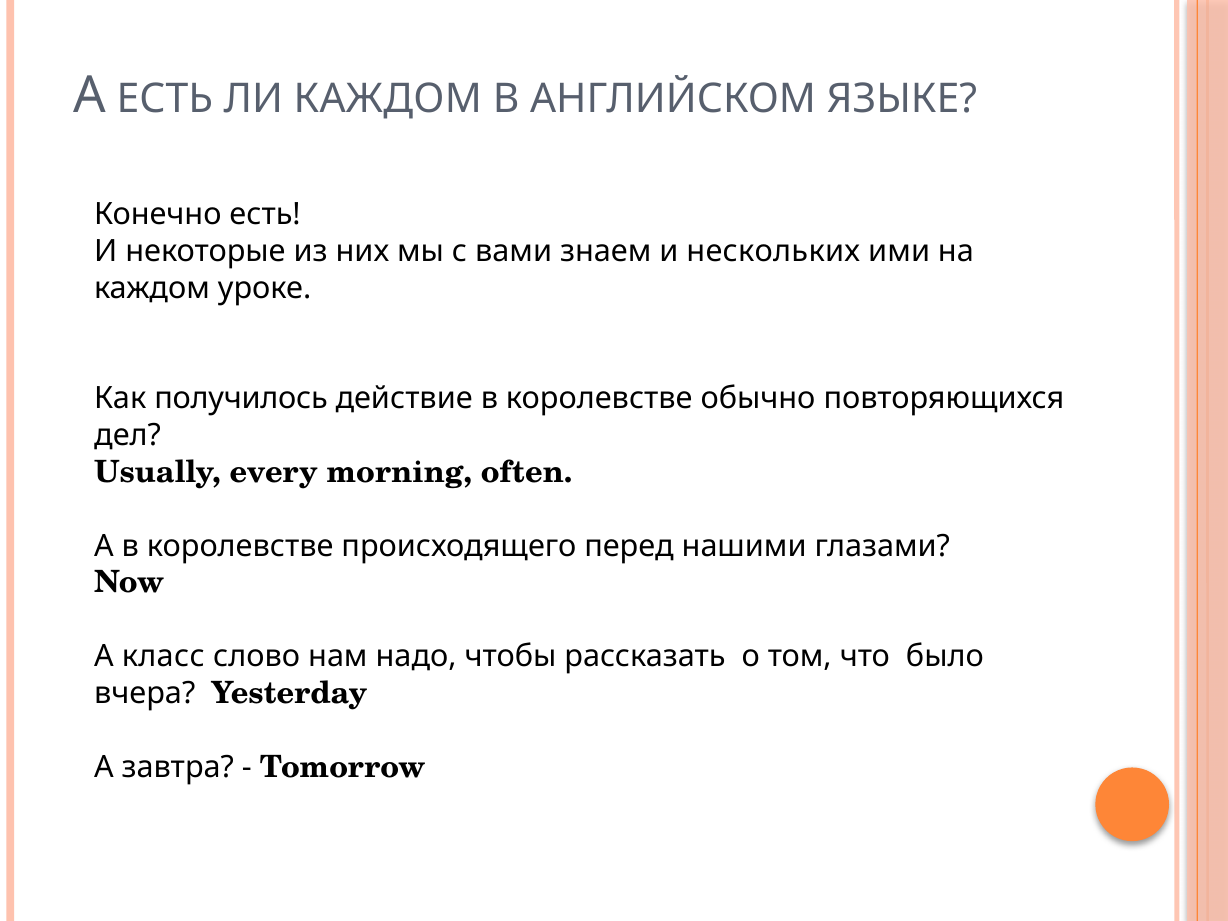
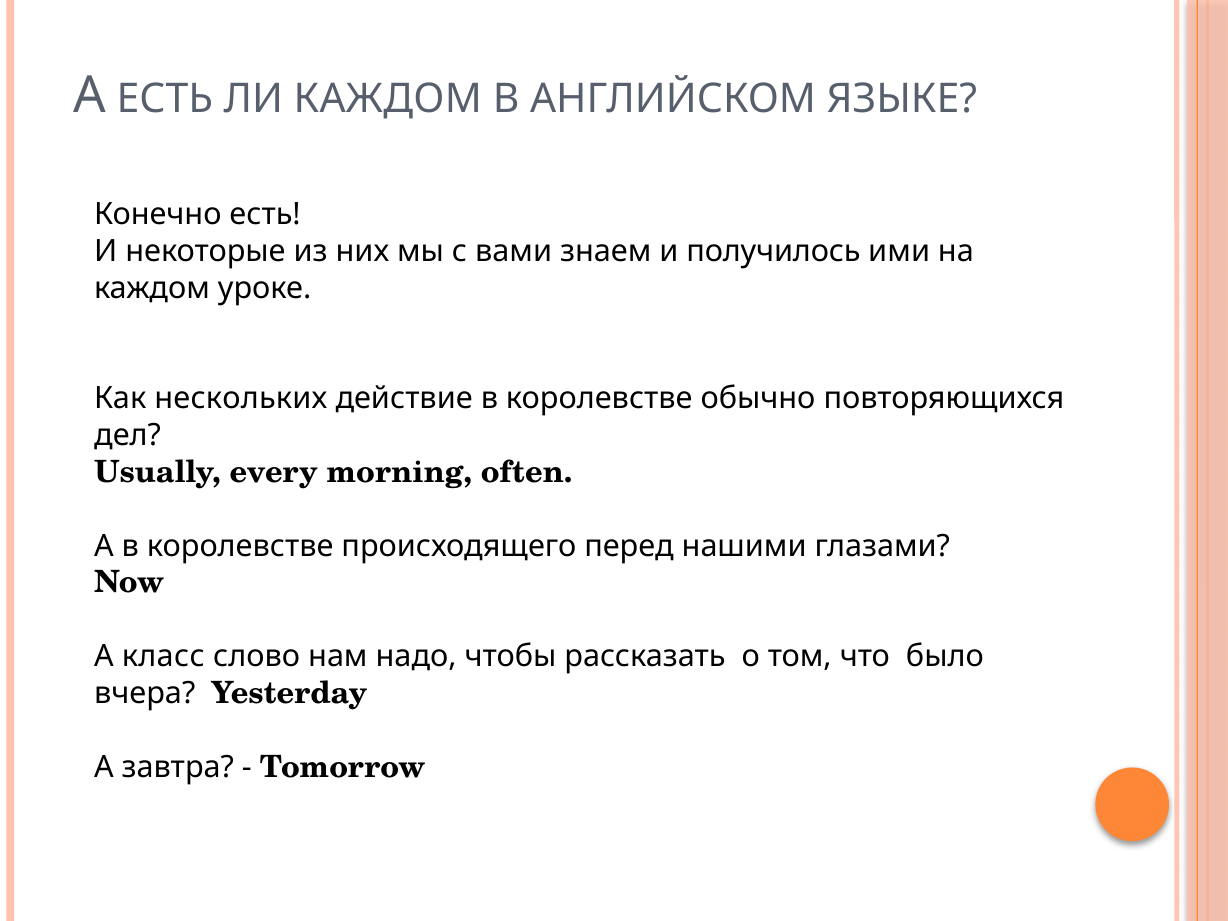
нескольких: нескольких -> получилось
получилось: получилось -> нескольких
